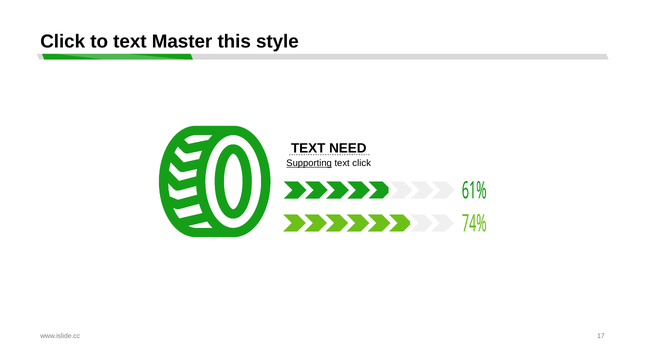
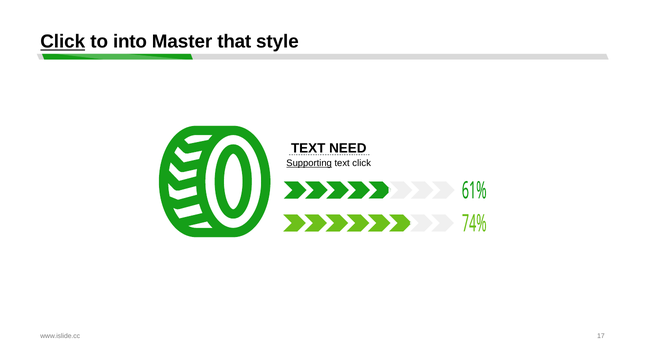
Click at (63, 42) underline: none -> present
to text: text -> into
this: this -> that
